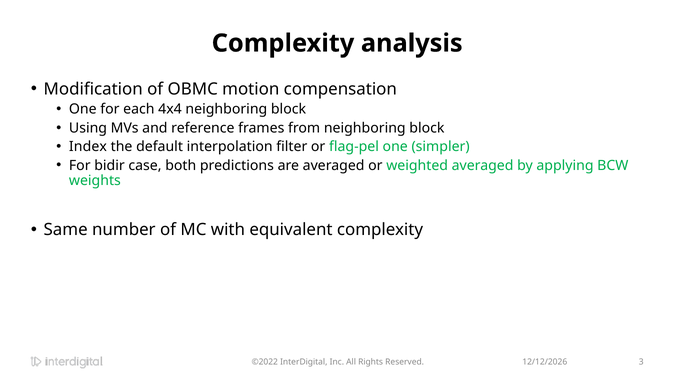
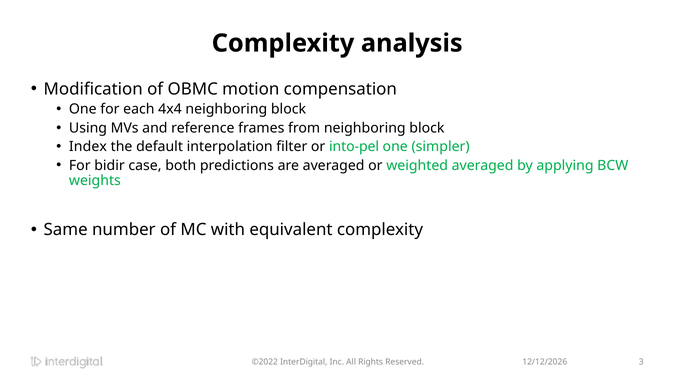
flag-pel: flag-pel -> into-pel
